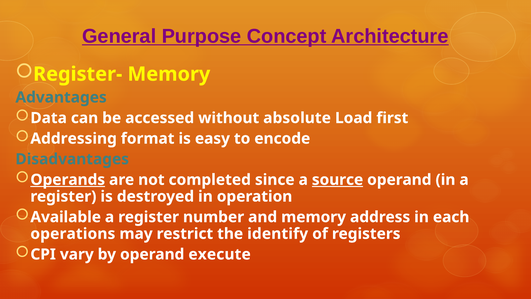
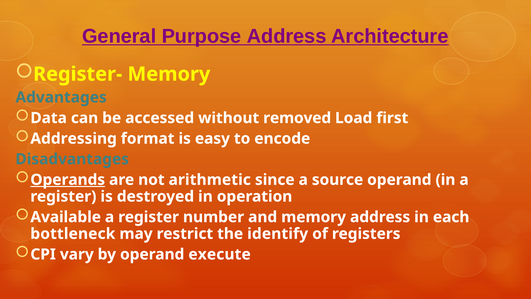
Purpose Concept: Concept -> Address
absolute: absolute -> removed
completed: completed -> arithmetic
source underline: present -> none
operations: operations -> bottleneck
